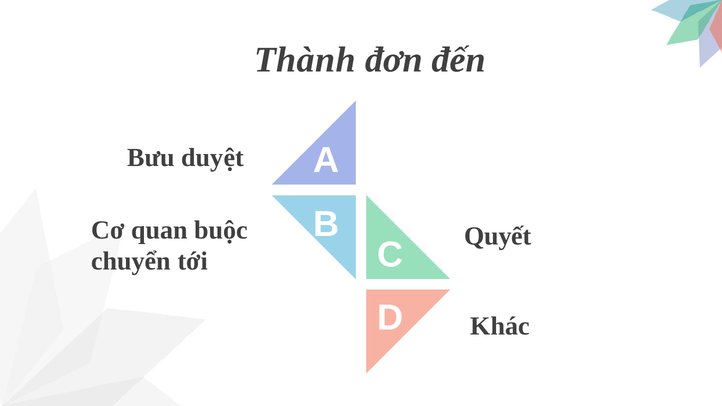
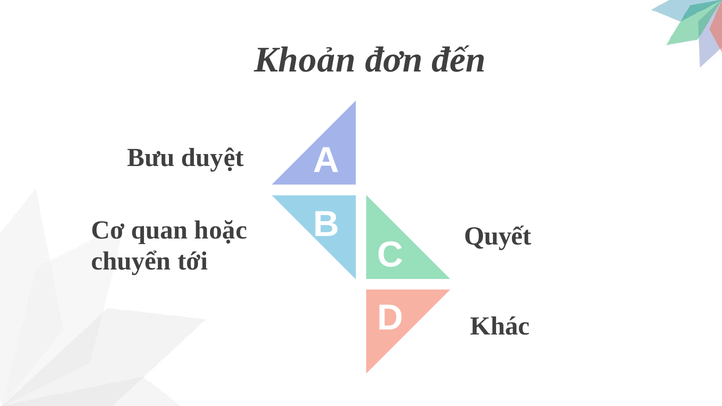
Thành: Thành -> Khoản
buộc: buộc -> hoặc
